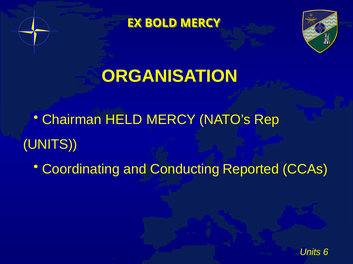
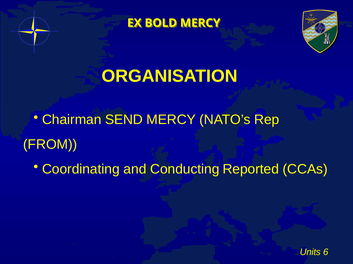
HELD: HELD -> SEND
UNITS at (50, 145): UNITS -> FROM
